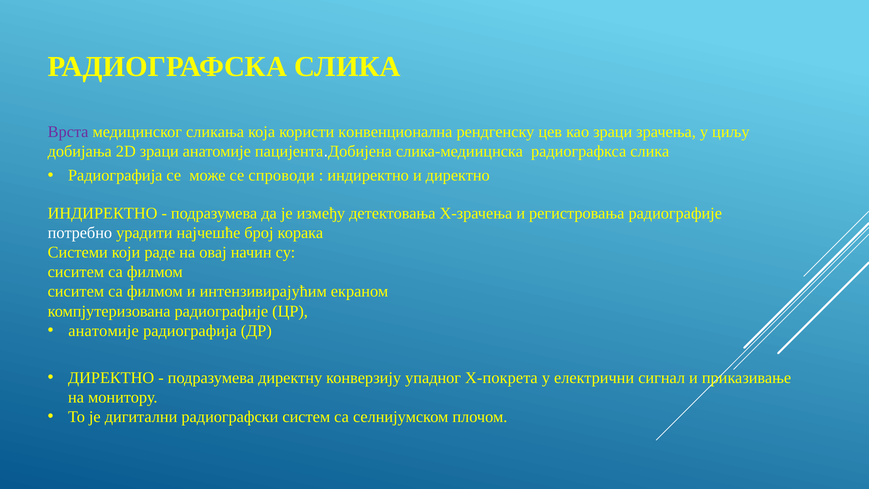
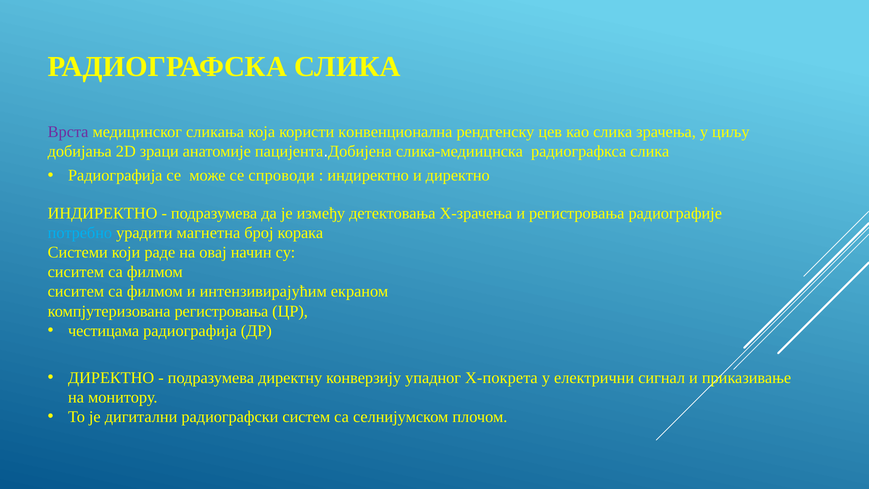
као зраци: зраци -> слика
потребно colour: white -> light blue
најчешће: најчешће -> магнетна
компјутеризована радиографије: радиографије -> регистровања
анатомије at (104, 331): анатомије -> честицама
